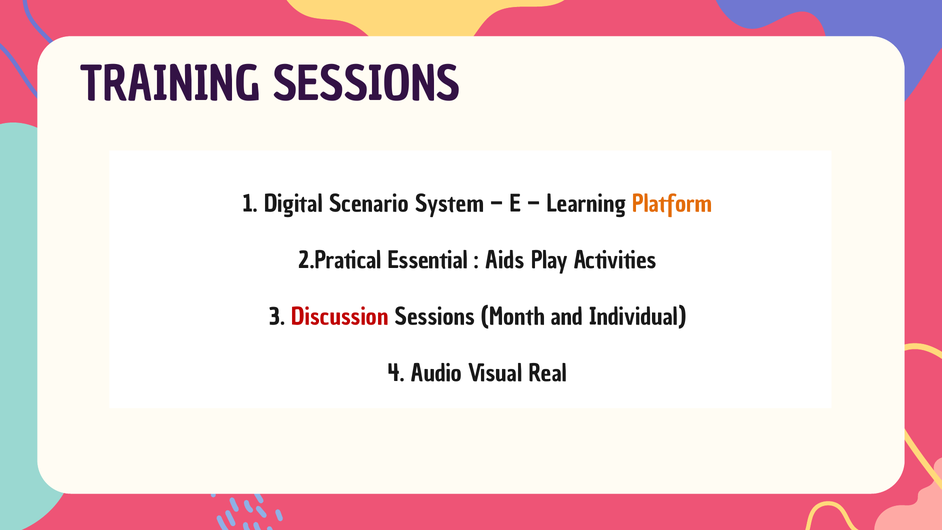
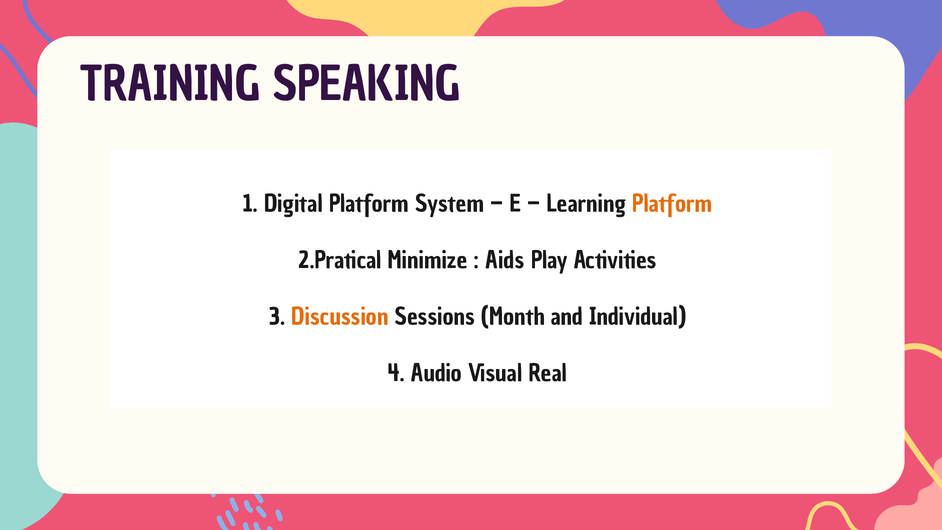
TRAINING SESSIONS: SESSIONS -> SPEAKING
Digital Scenario: Scenario -> Platform
Essential: Essential -> Minimize
Discussion colour: red -> orange
